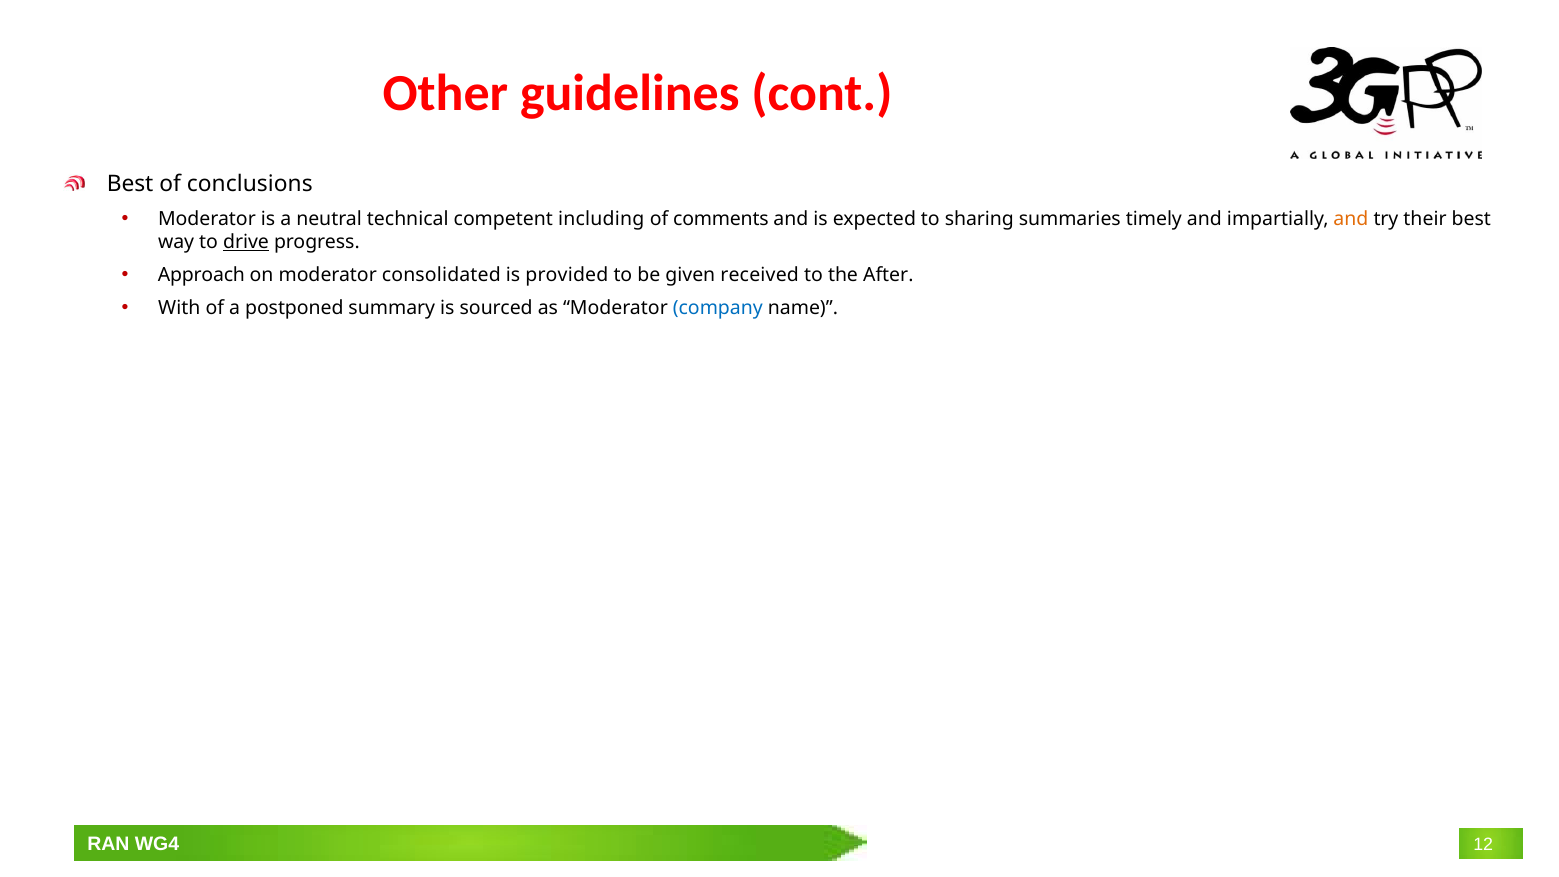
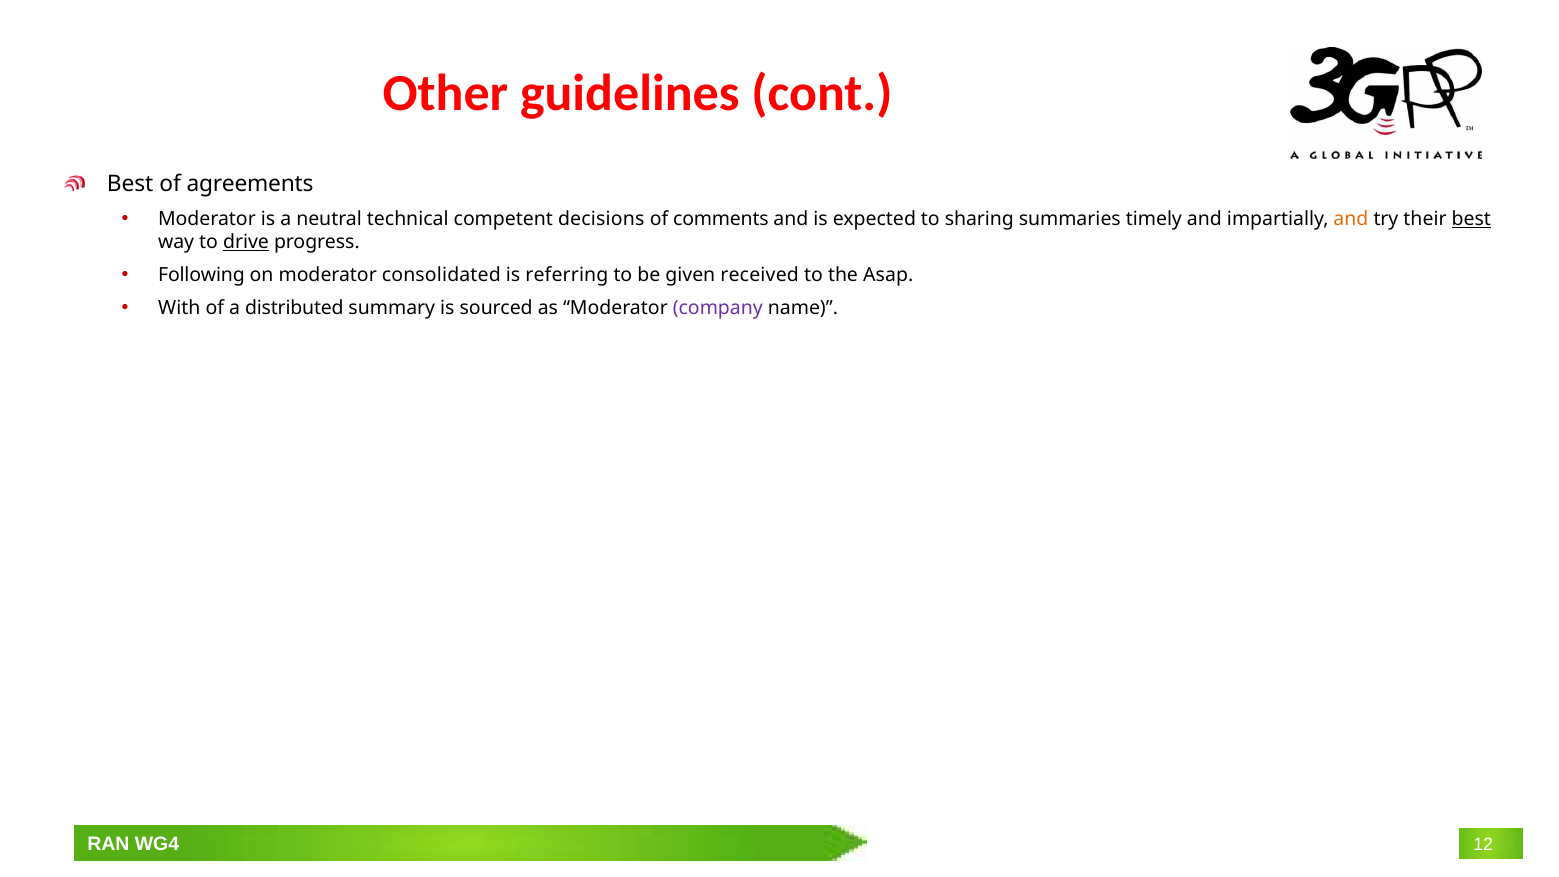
conclusions: conclusions -> agreements
including: including -> decisions
best at (1471, 219) underline: none -> present
Approach: Approach -> Following
provided: provided -> referring
After: After -> Asap
postponed: postponed -> distributed
company colour: blue -> purple
